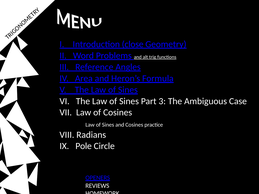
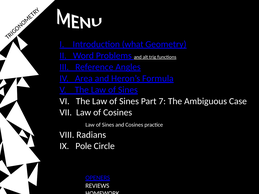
close: close -> what
3: 3 -> 7
